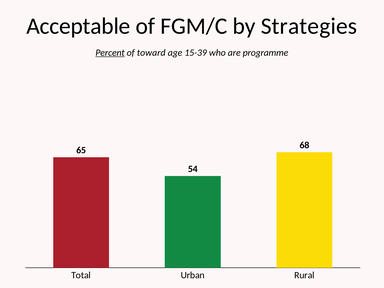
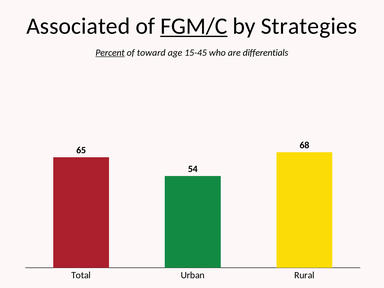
Acceptable: Acceptable -> Associated
FGM/C underline: none -> present
15-39: 15-39 -> 15-45
programme: programme -> differentials
